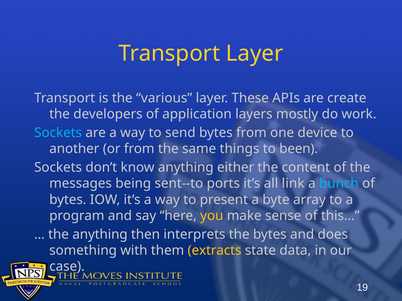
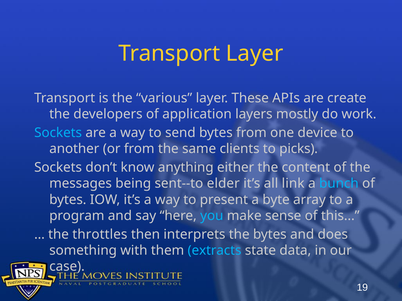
things: things -> clients
been: been -> picks
ports: ports -> elder
you colour: yellow -> light blue
the anything: anything -> throttles
extracts colour: yellow -> light blue
